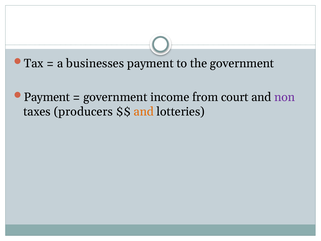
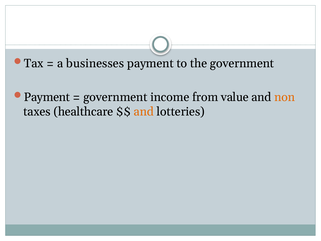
court: court -> value
non colour: purple -> orange
producers: producers -> healthcare
